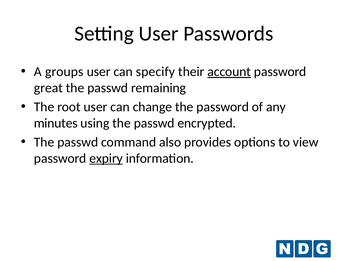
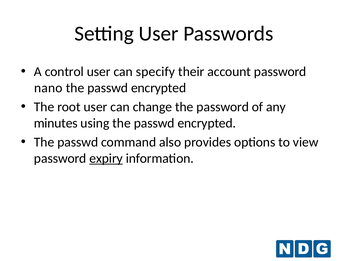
groups: groups -> control
account underline: present -> none
great: great -> nano
remaining at (159, 88): remaining -> encrypted
